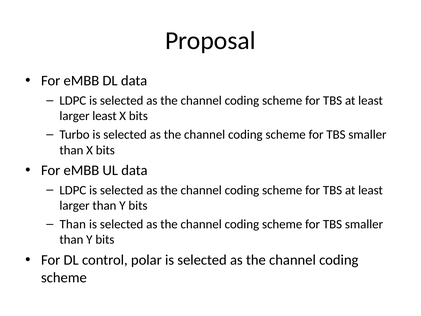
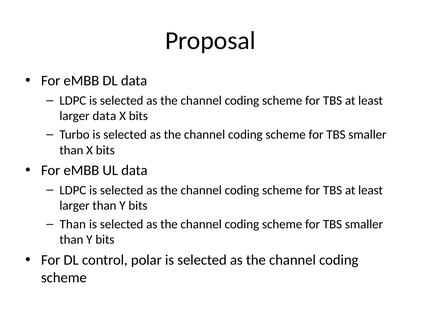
larger least: least -> data
